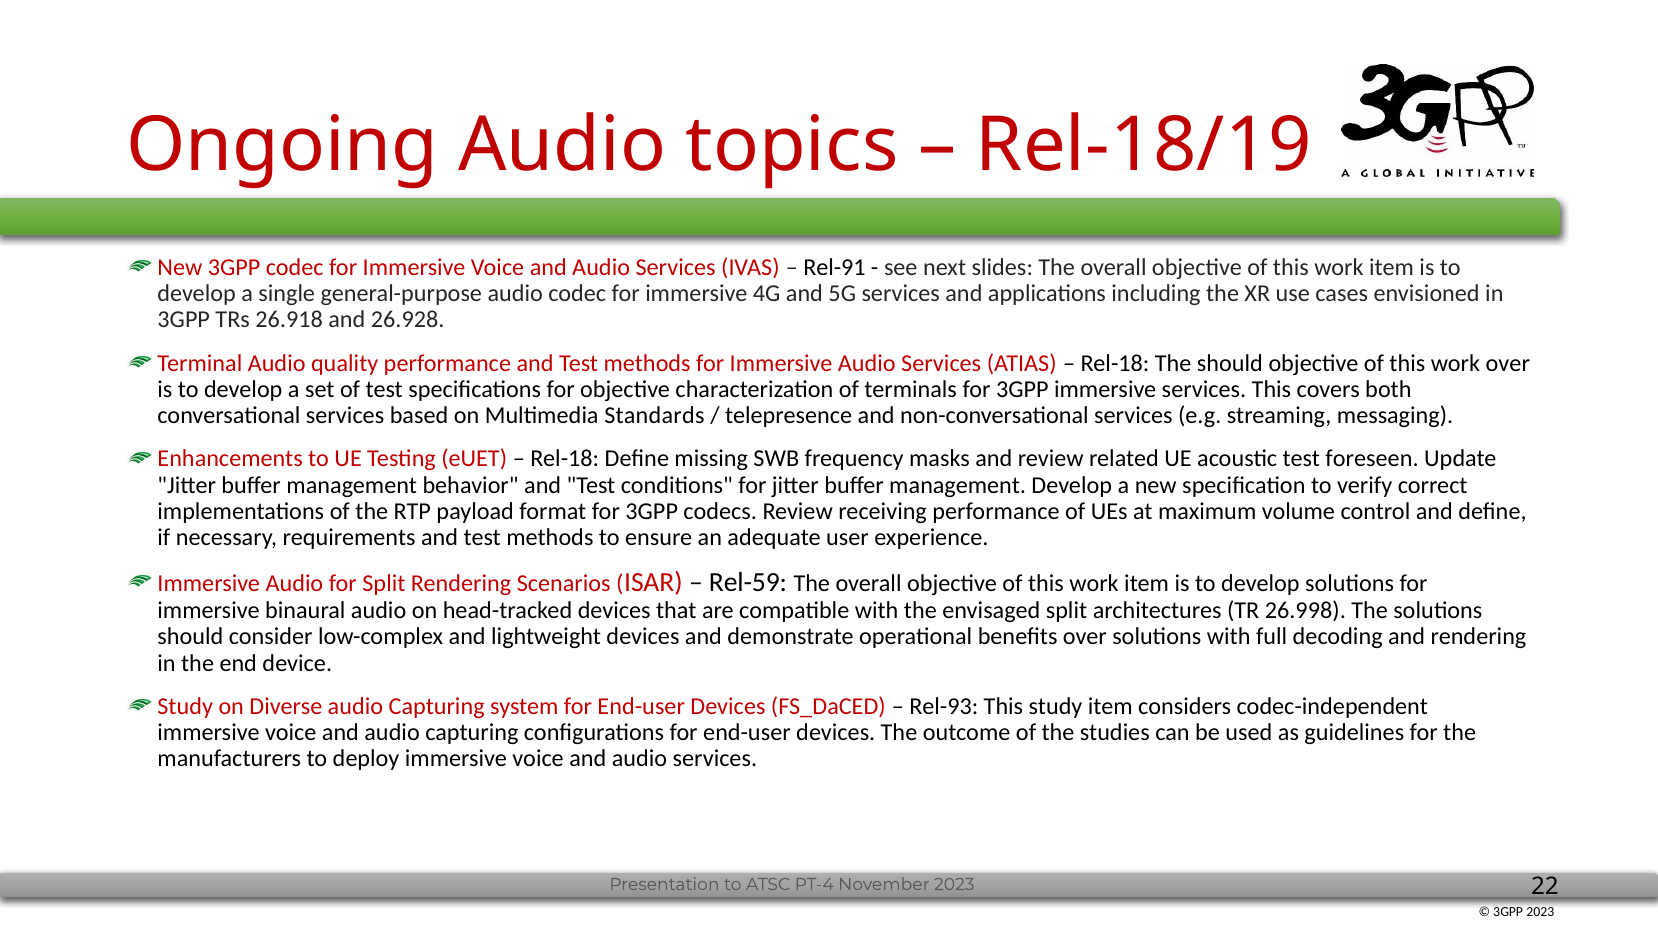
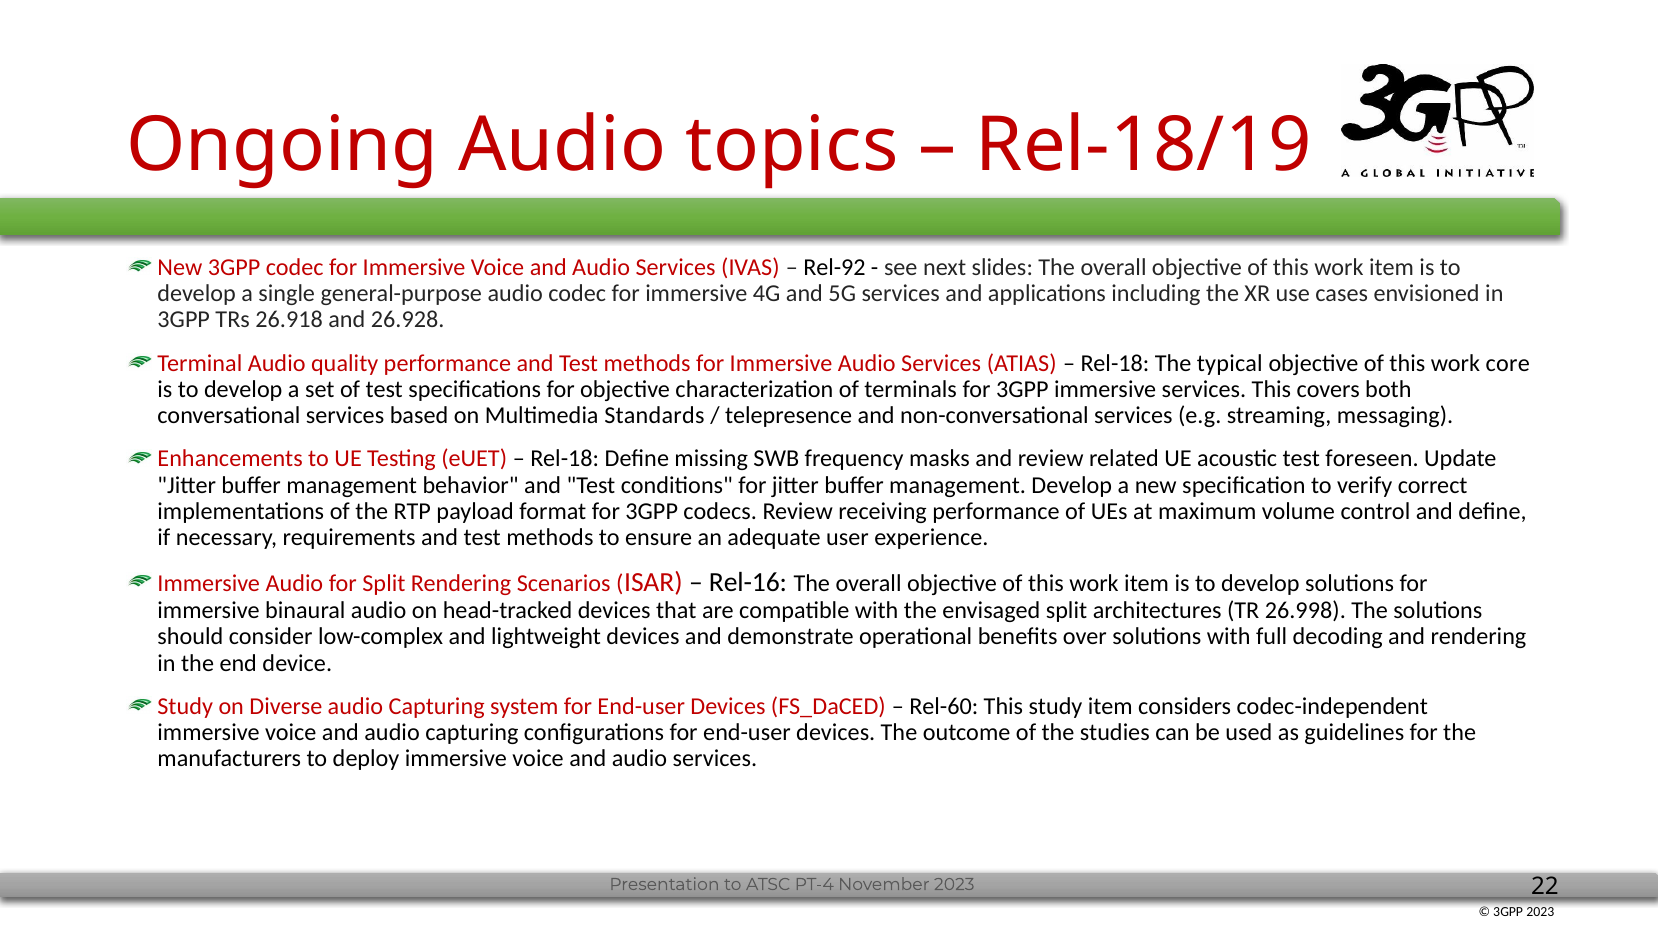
Rel-91: Rel-91 -> Rel-92
The should: should -> typical
work over: over -> core
Rel-59: Rel-59 -> Rel-16
Rel-93: Rel-93 -> Rel-60
